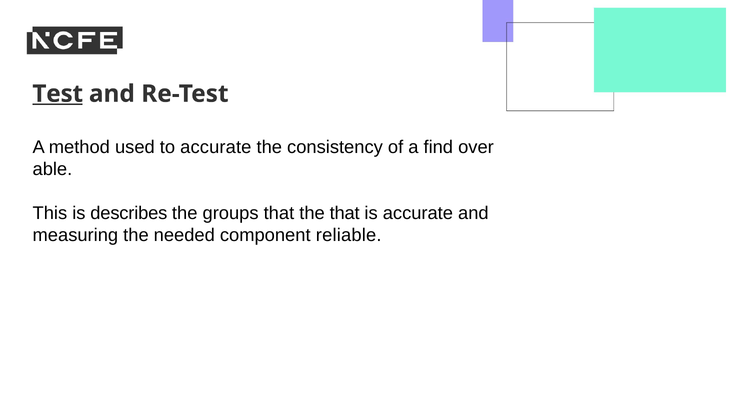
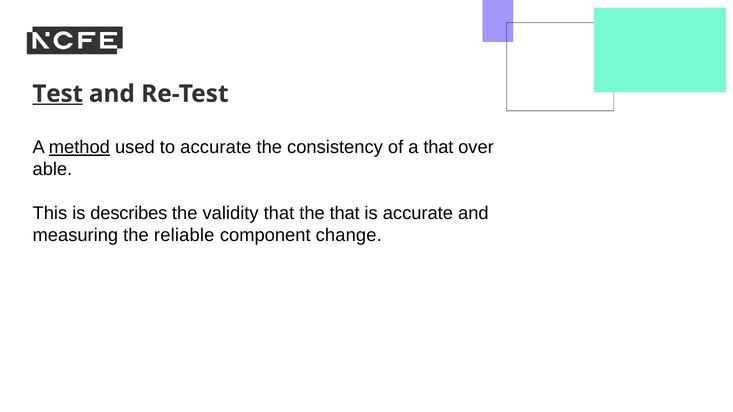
method underline: none -> present
a find: find -> that
groups: groups -> validity
needed: needed -> reliable
reliable: reliable -> change
